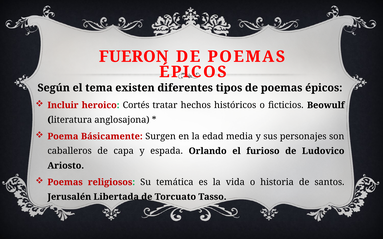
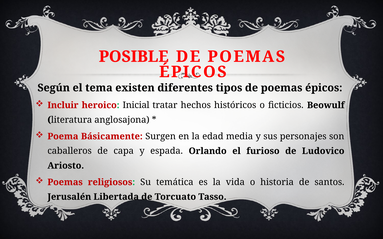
FUERON: FUERON -> POSIBLE
Cortés: Cortés -> Inicial
